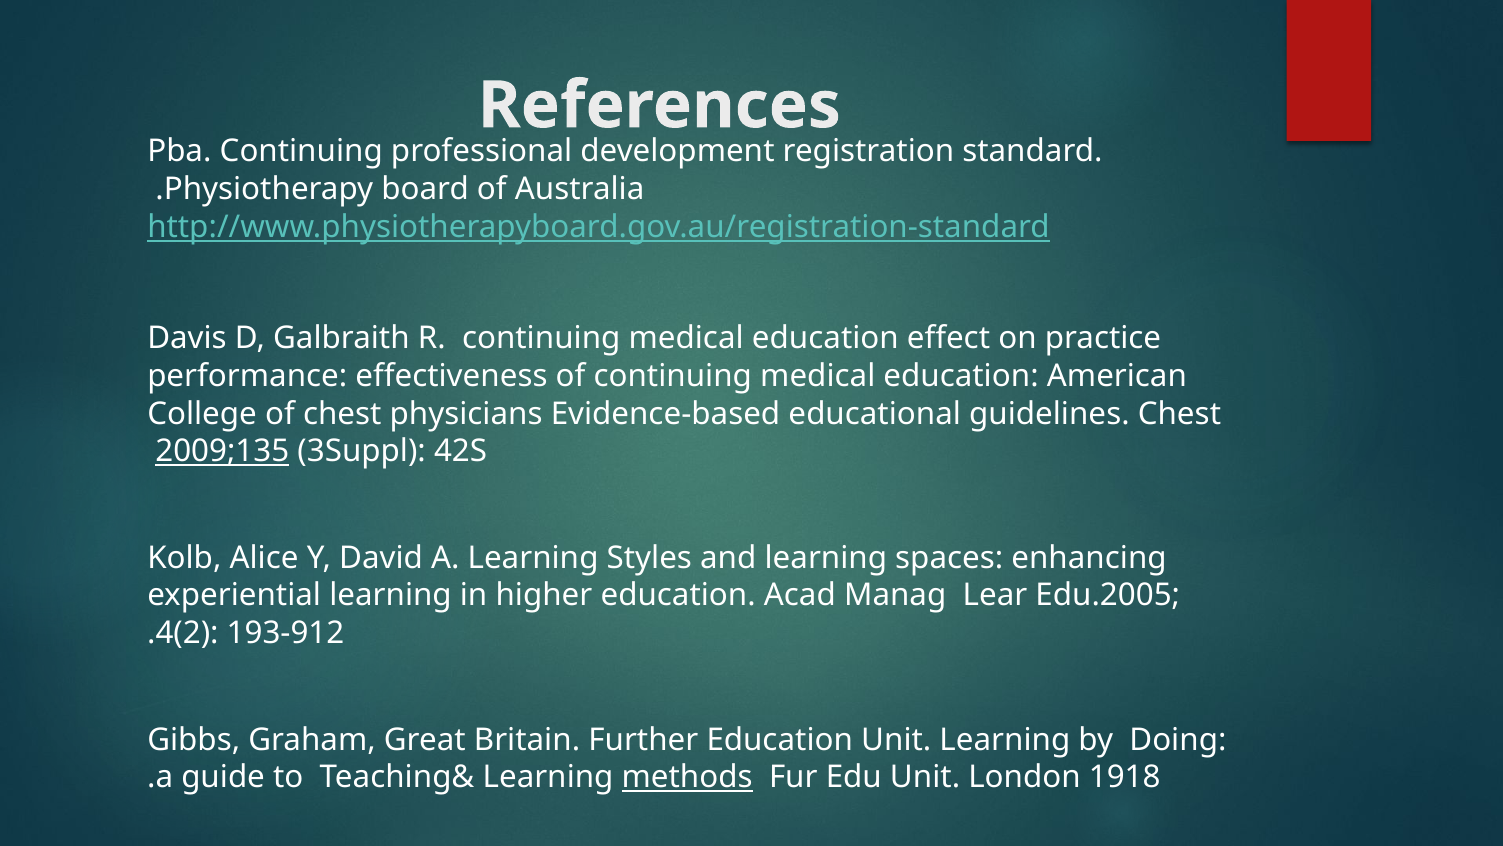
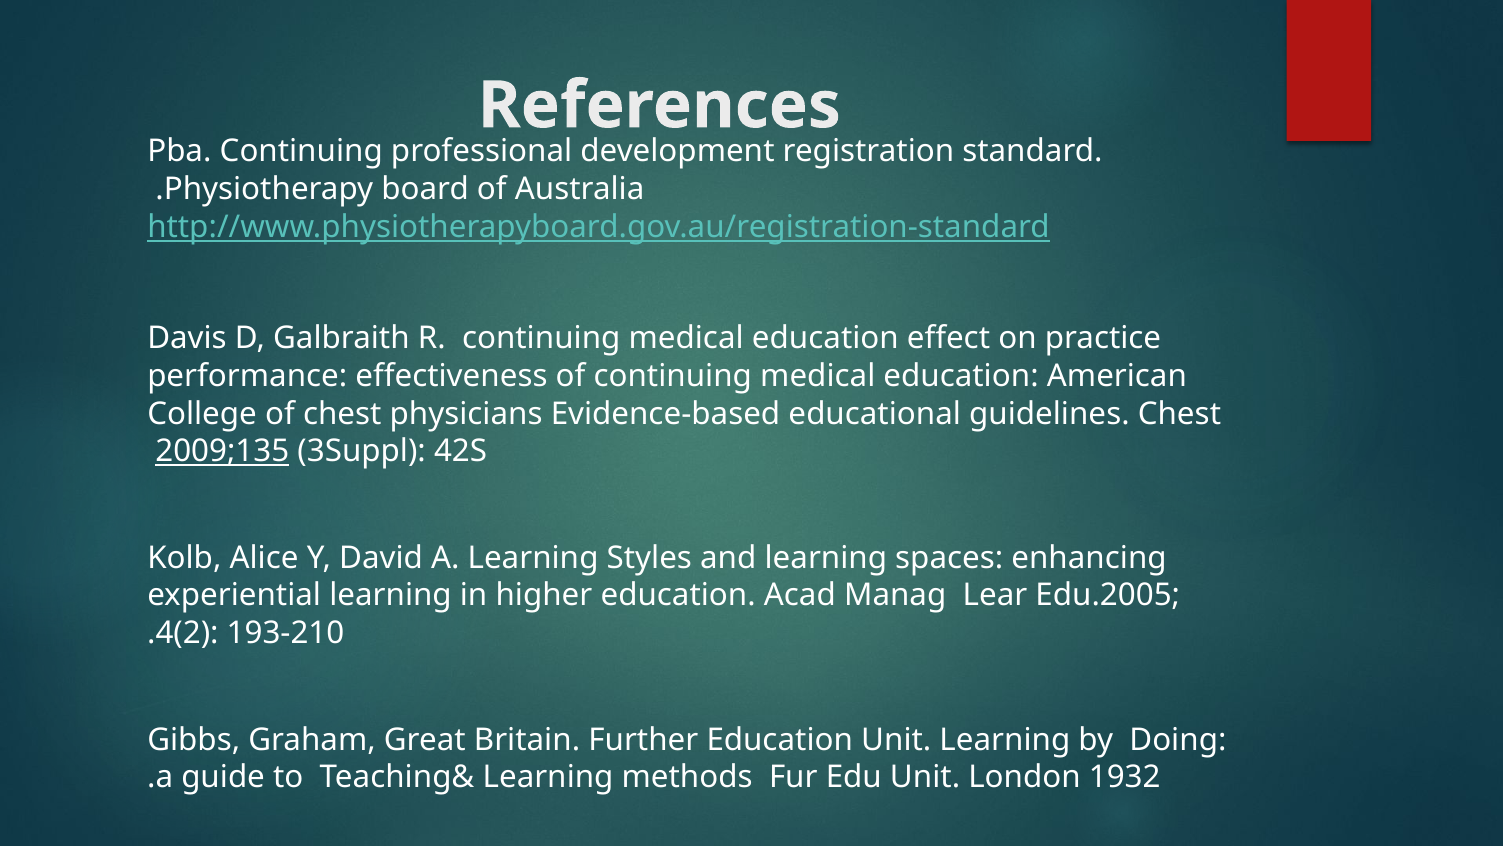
193-912: 193-912 -> 193-210
methods underline: present -> none
1918: 1918 -> 1932
